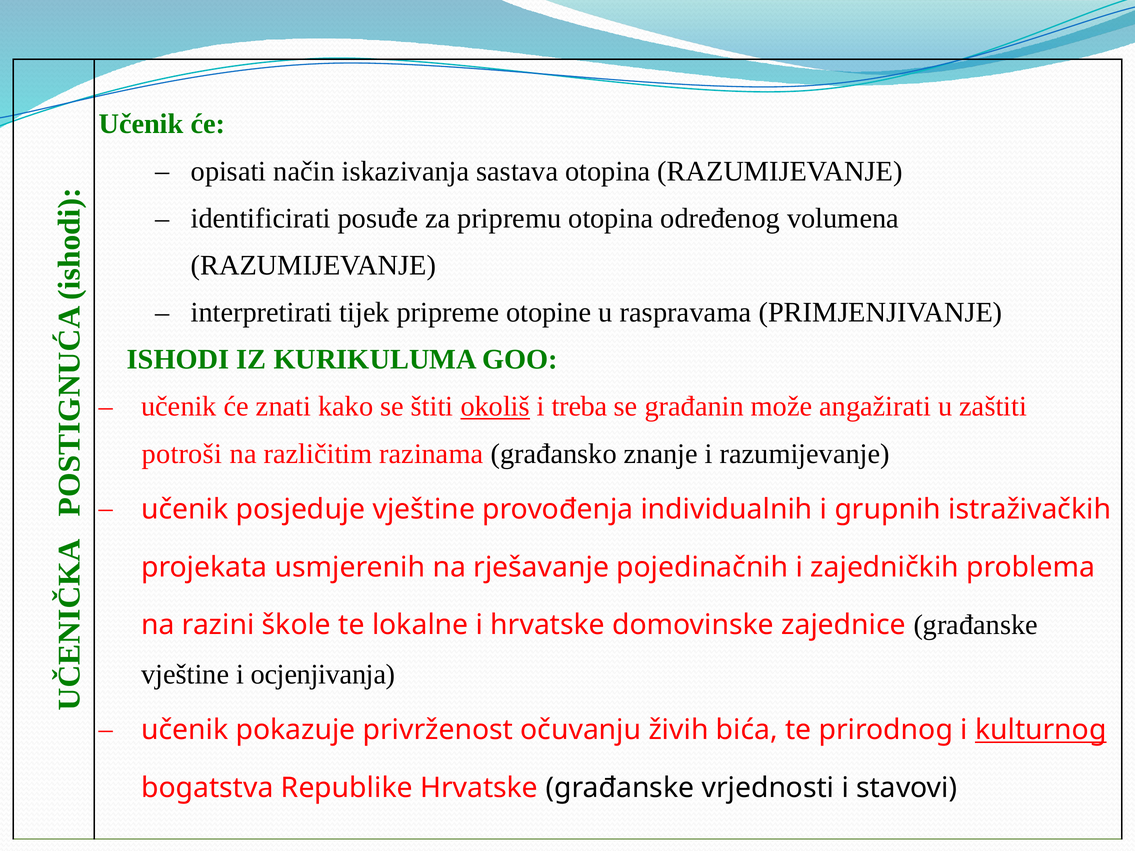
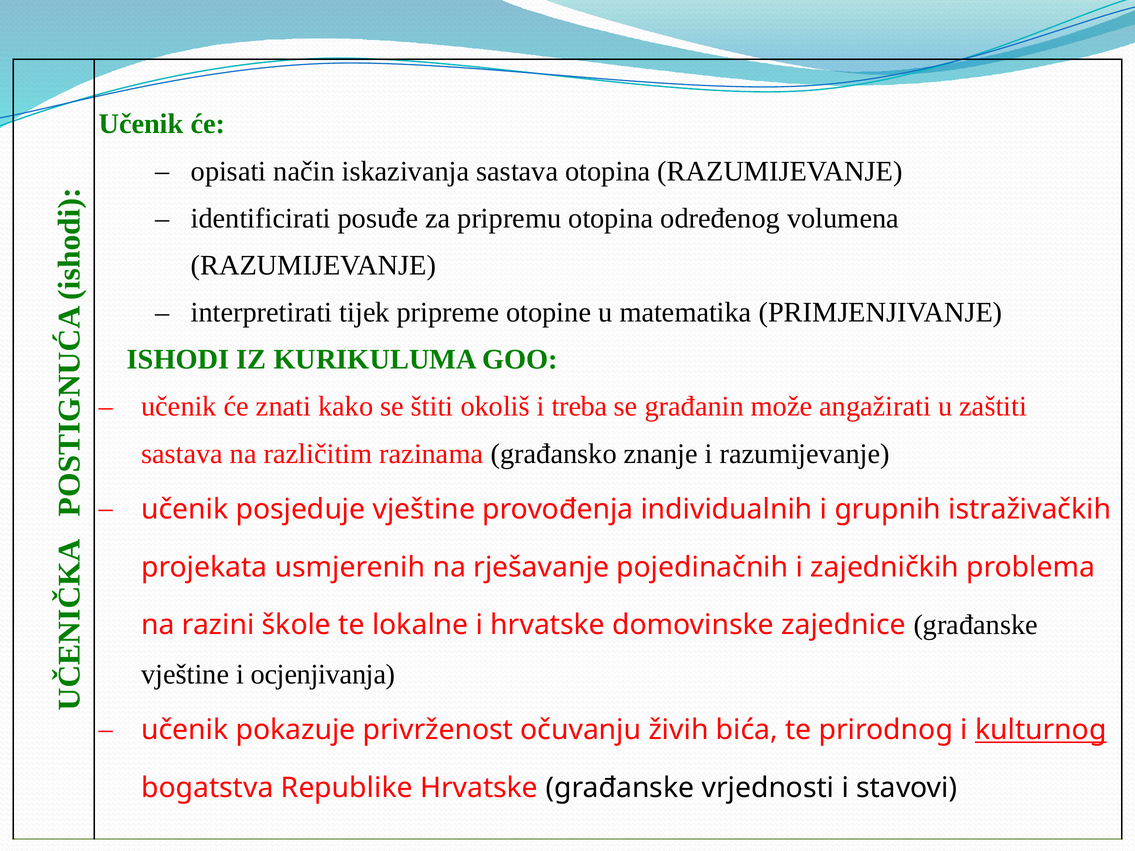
raspravama: raspravama -> matematika
okoliš underline: present -> none
potroši at (182, 454): potroši -> sastava
